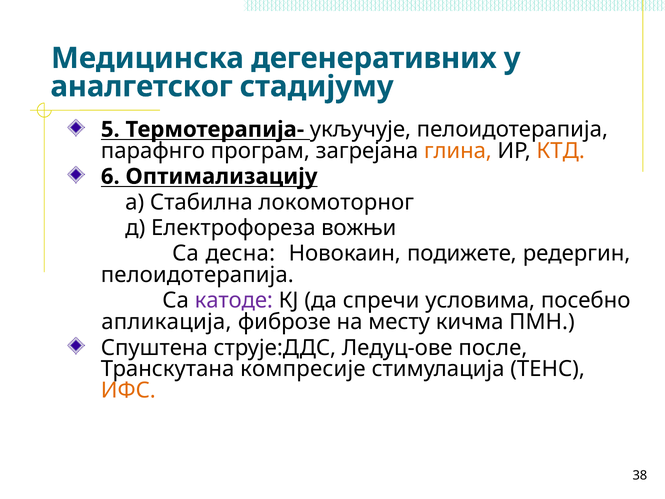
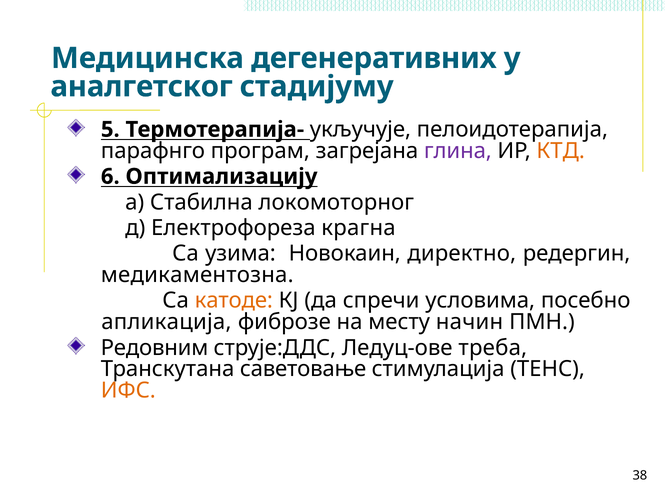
глина colour: orange -> purple
вожњи: вожњи -> крагна
десна: десна -> узима
подижете: подижете -> директно
пелоидотерапија at (197, 275): пелоидотерапија -> медикаментозна
катоде colour: purple -> orange
кичма: кичма -> начин
Спуштена: Спуштена -> Редовним
после: после -> треба
компресије: компресије -> саветовање
